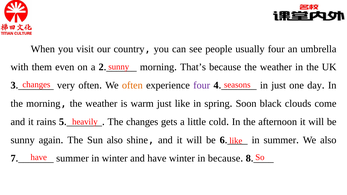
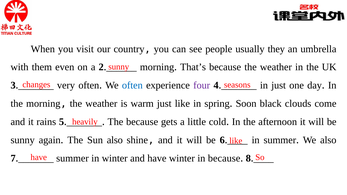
usually four: four -> they
often at (132, 85) colour: orange -> blue
The changes: changes -> because
